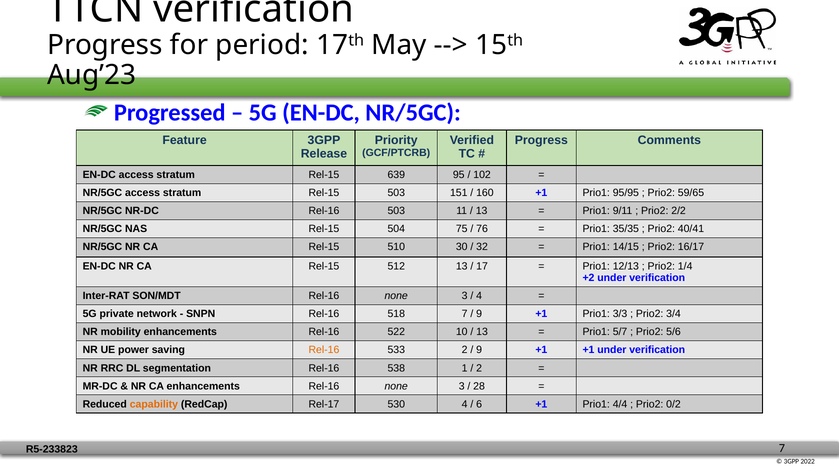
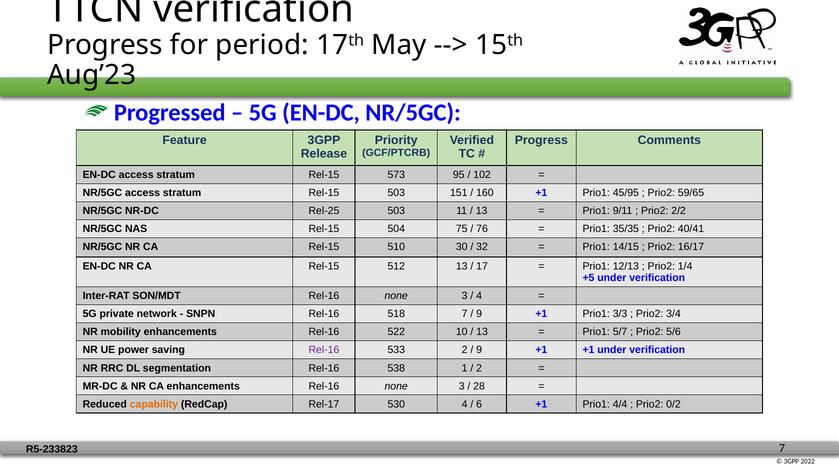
639: 639 -> 573
95/95: 95/95 -> 45/95
NR-DC Rel-16: Rel-16 -> Rel-25
+2: +2 -> +5
Rel-16 at (324, 350) colour: orange -> purple
